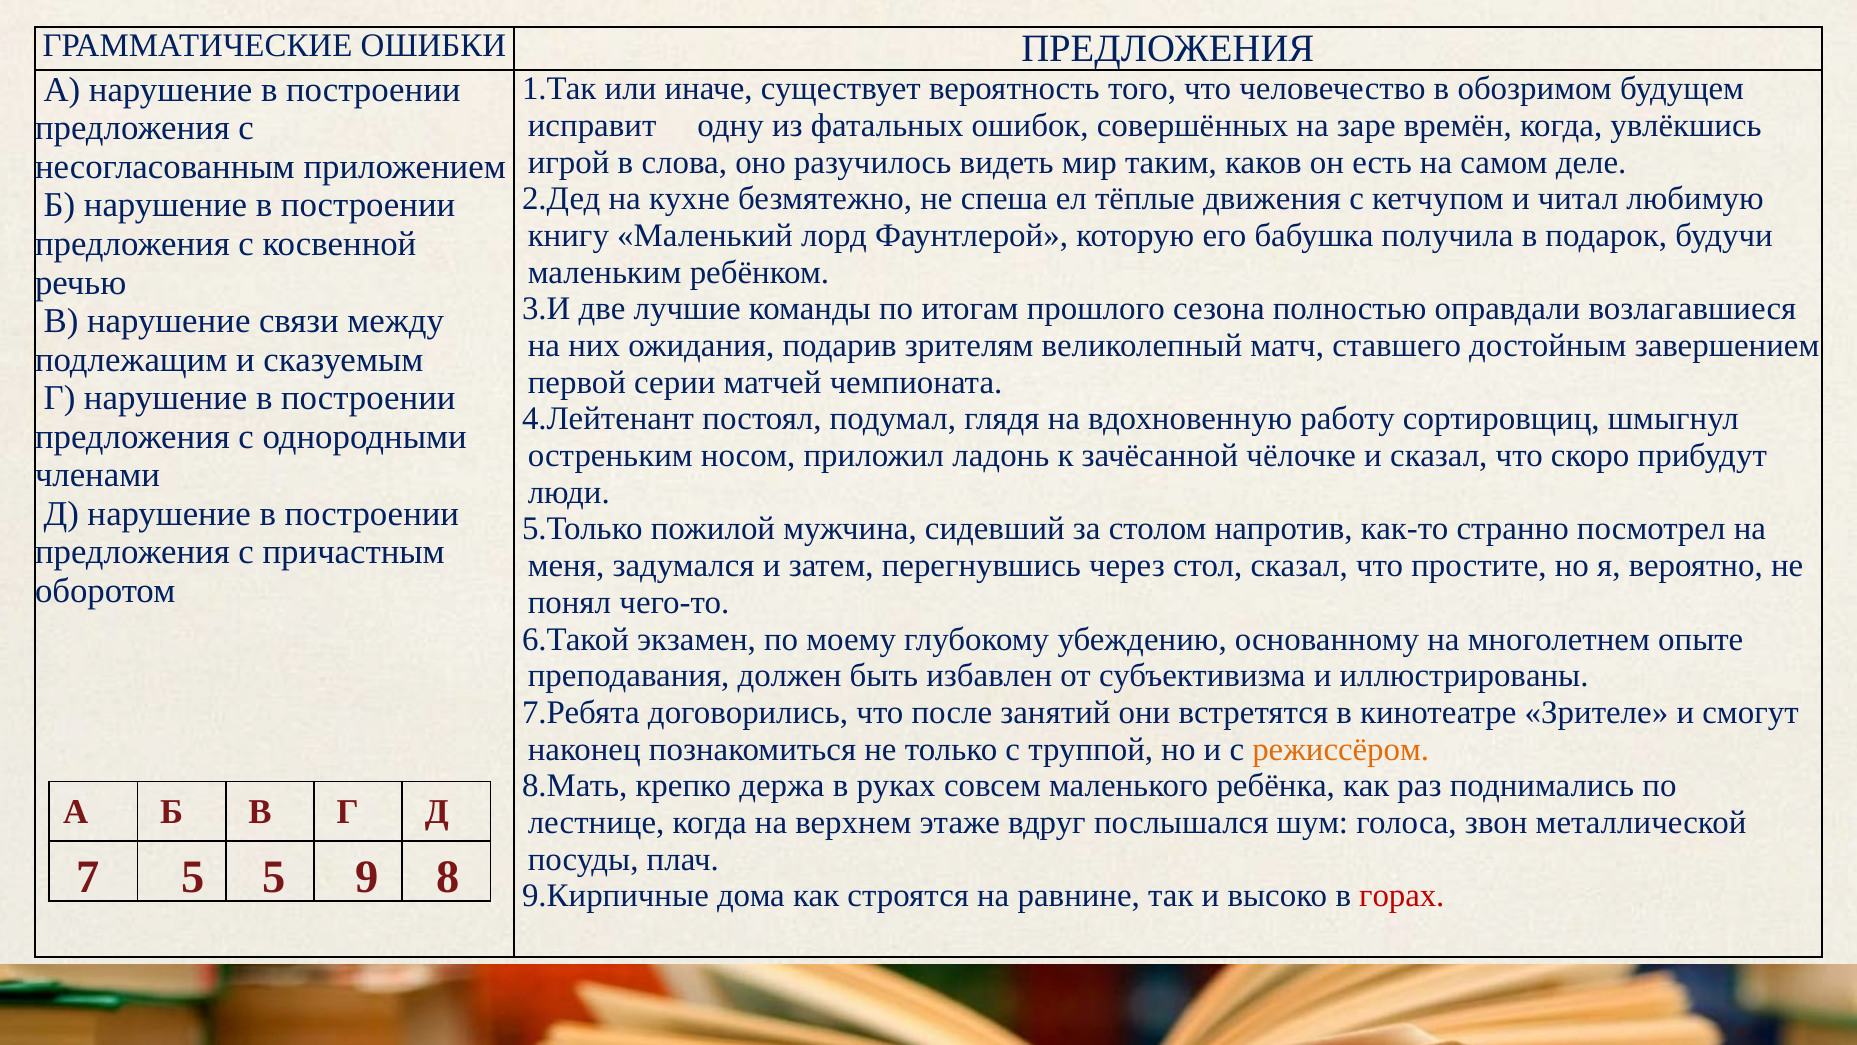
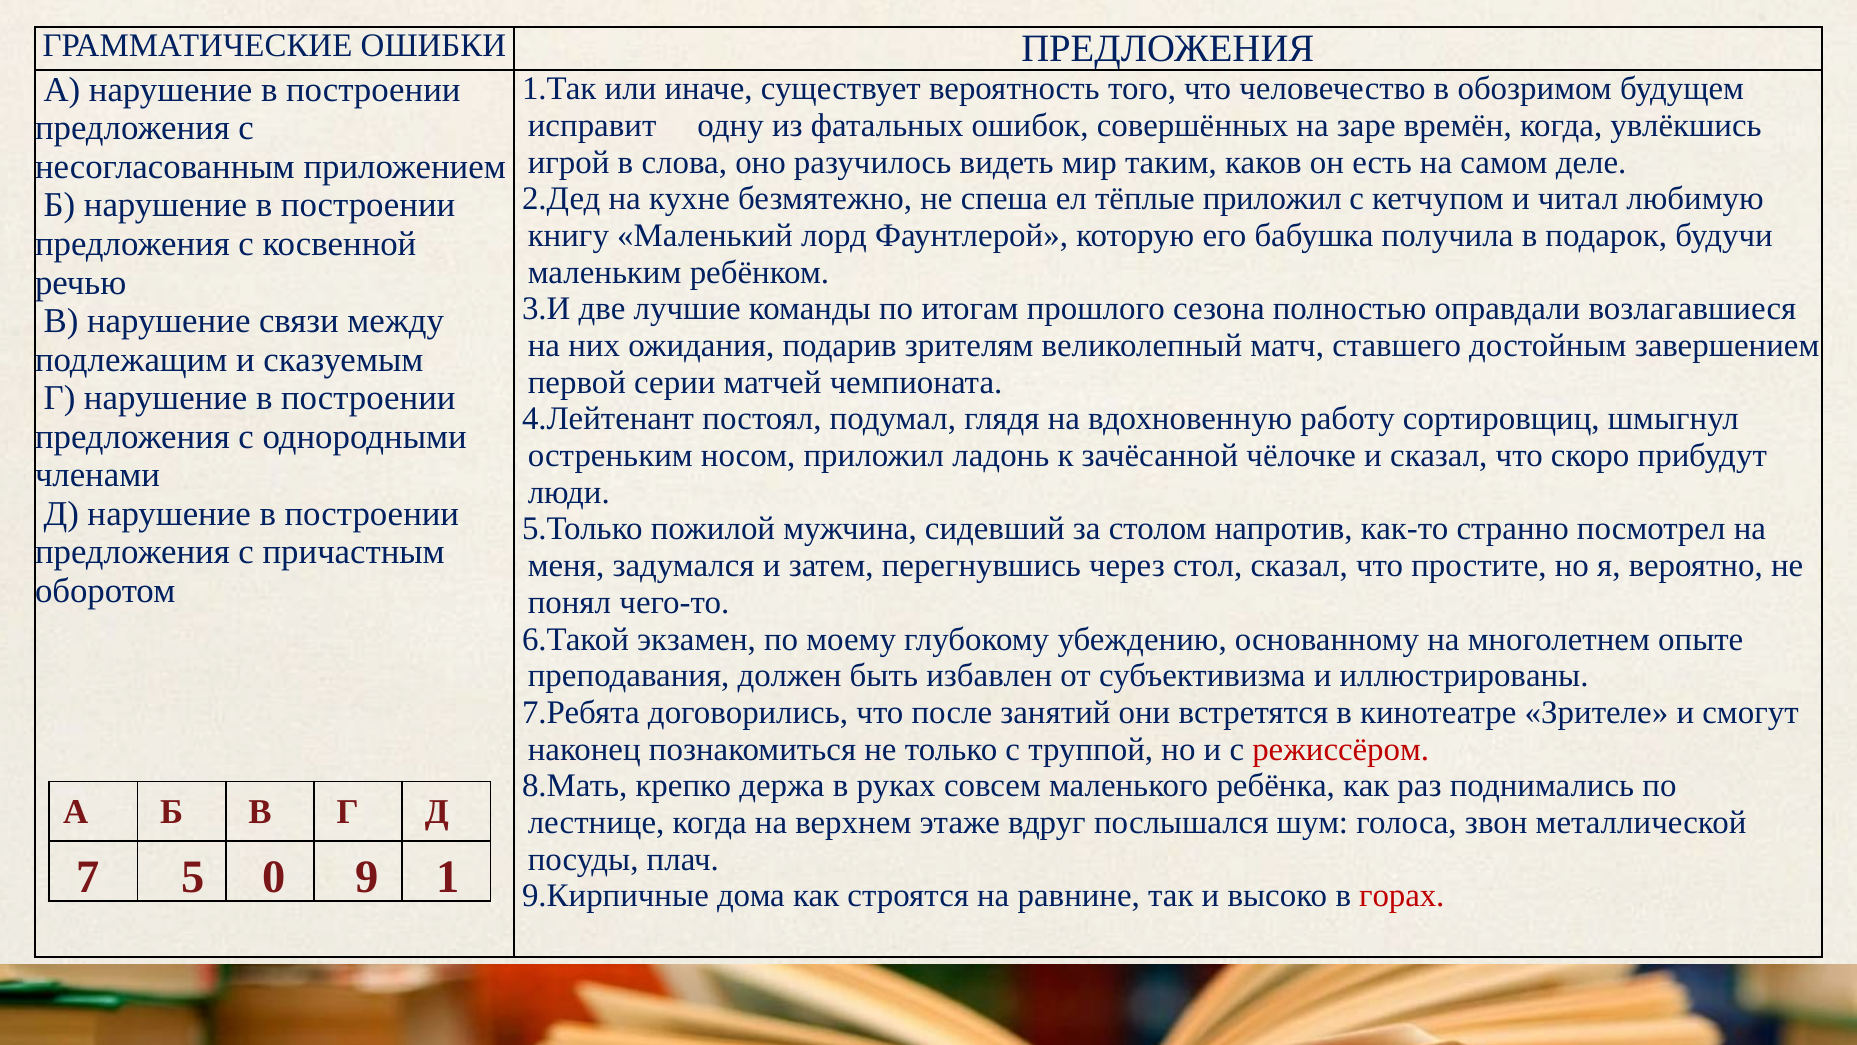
тёплые движения: движения -> приложил
режиссёром colour: orange -> red
5 5: 5 -> 0
8: 8 -> 1
